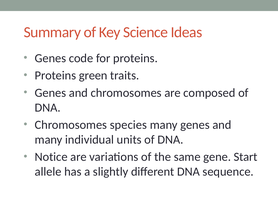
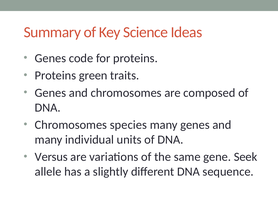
Notice: Notice -> Versus
Start: Start -> Seek
